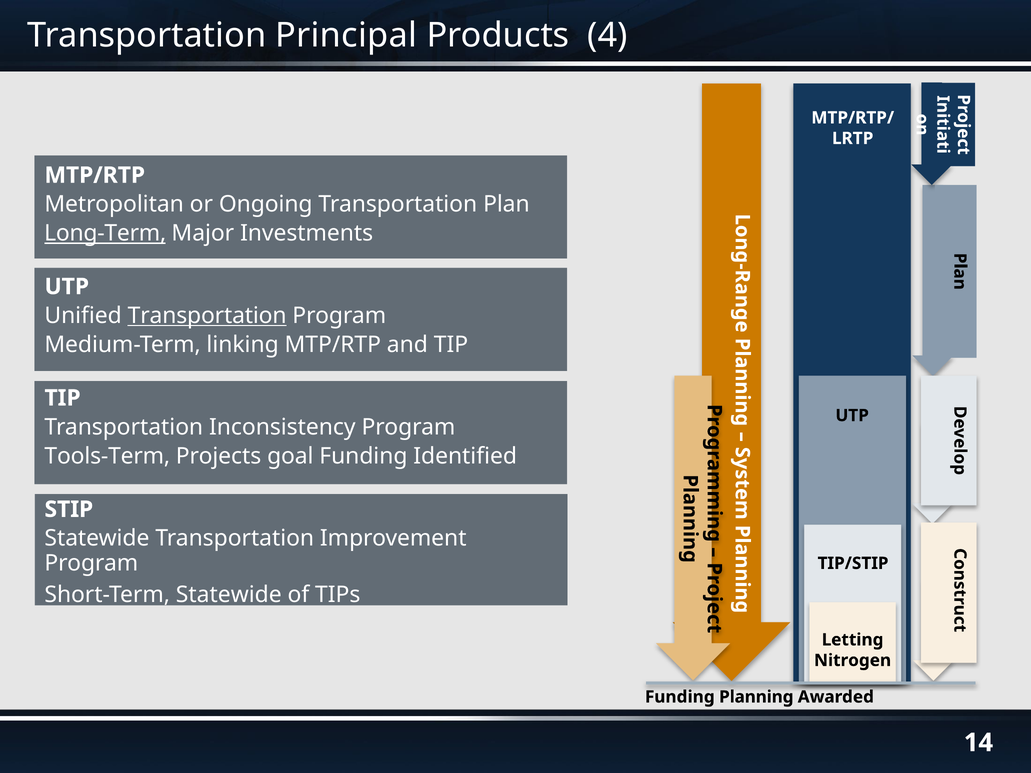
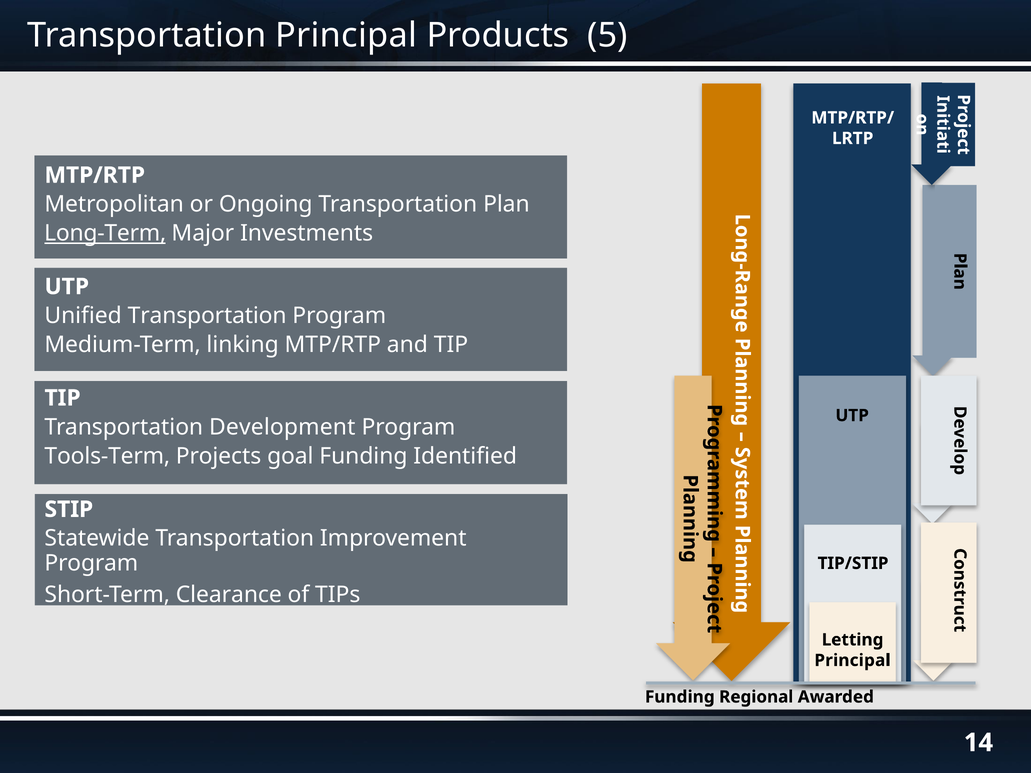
4: 4 -> 5
Transportation at (207, 316) underline: present -> none
Inconsistency: Inconsistency -> Development
Short-Term Statewide: Statewide -> Clearance
Nitrogen at (853, 661): Nitrogen -> Principal
Planning: Planning -> Regional
